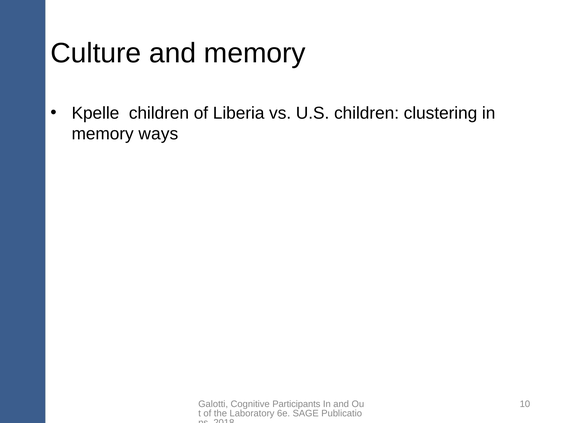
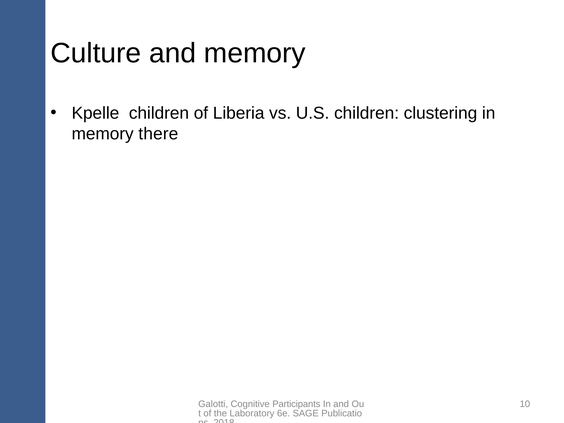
ways: ways -> there
